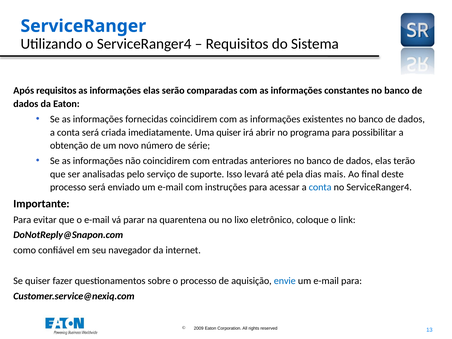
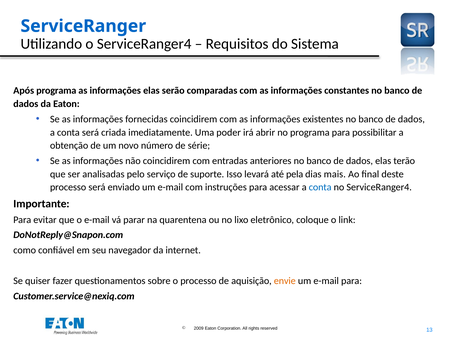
Após requisitos: requisitos -> programa
Uma quiser: quiser -> poder
envie colour: blue -> orange
